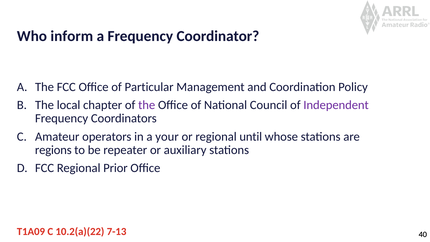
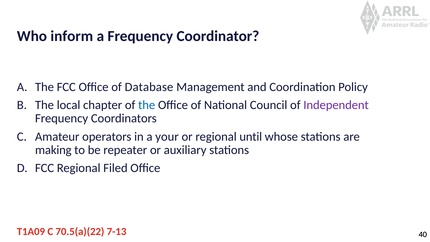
Particular: Particular -> Database
the at (147, 105) colour: purple -> blue
regions: regions -> making
Prior: Prior -> Filed
10.2(a)(22: 10.2(a)(22 -> 70.5(a)(22
